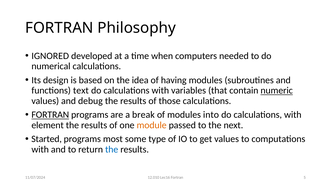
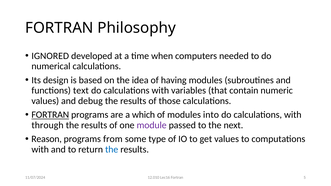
numeric underline: present -> none
break: break -> which
element: element -> through
module colour: orange -> purple
Started: Started -> Reason
most: most -> from
